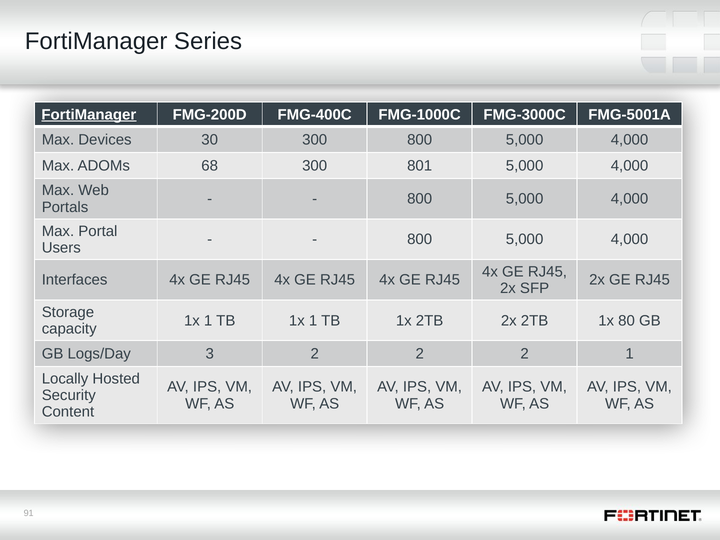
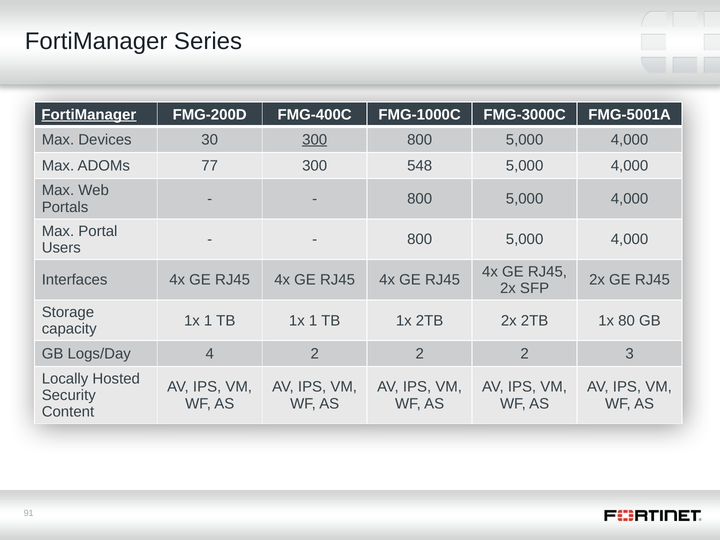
300 at (315, 140) underline: none -> present
68: 68 -> 77
801: 801 -> 548
3: 3 -> 4
2 1: 1 -> 3
